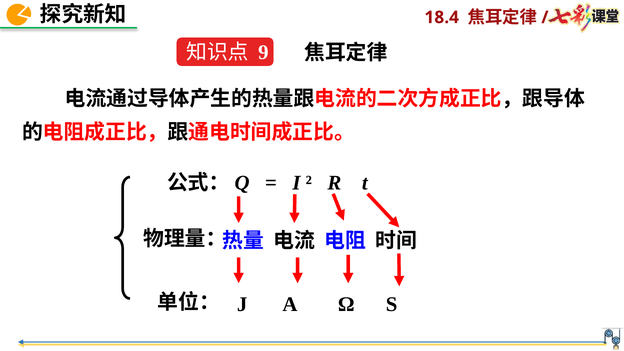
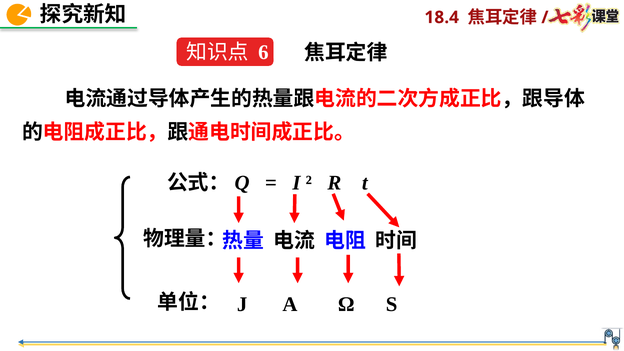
9: 9 -> 6
